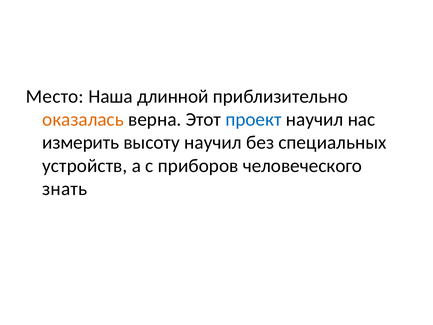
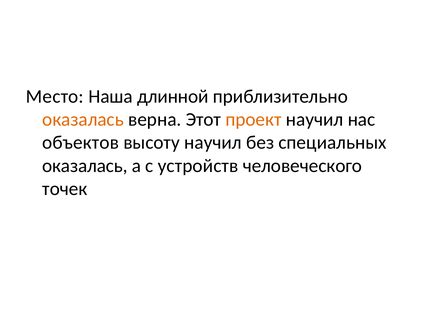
проект colour: blue -> orange
измерить: измерить -> объектов
устройств at (85, 166): устройств -> оказалась
приборов: приборов -> устройств
знать: знать -> точек
